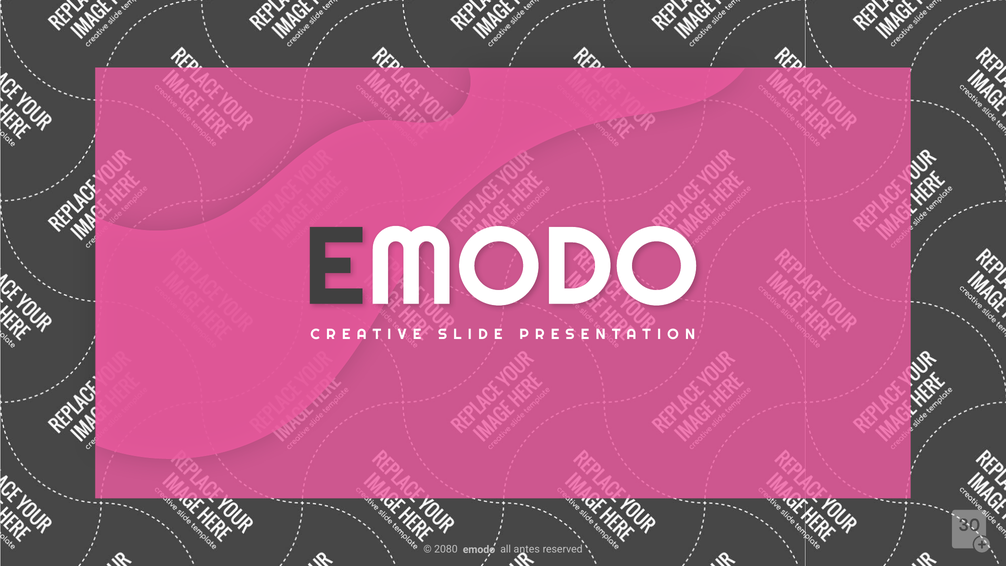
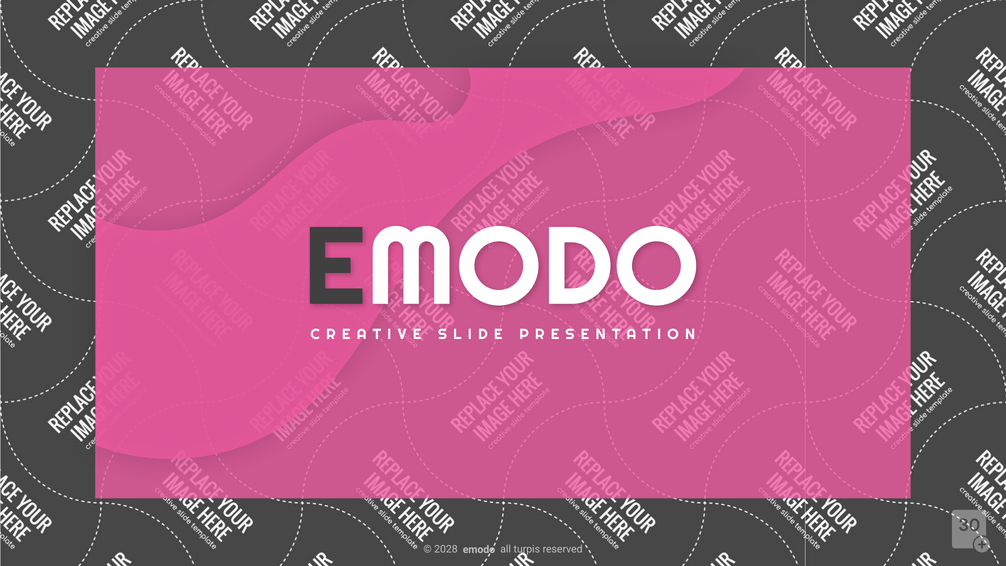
2080: 2080 -> 2028
antes: antes -> turpis
